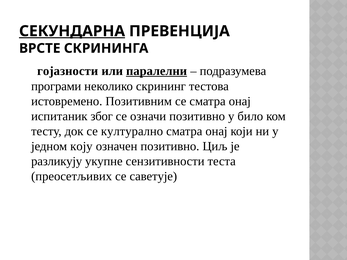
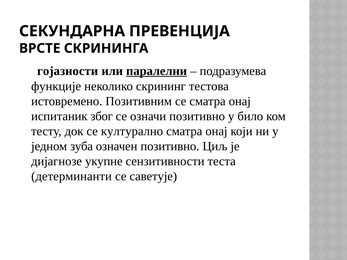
СЕКУНДАРНА underline: present -> none
програми: програми -> функције
коју: коју -> зуба
разликују: разликују -> дијагнозе
преосетљивих: преосетљивих -> детерминанти
